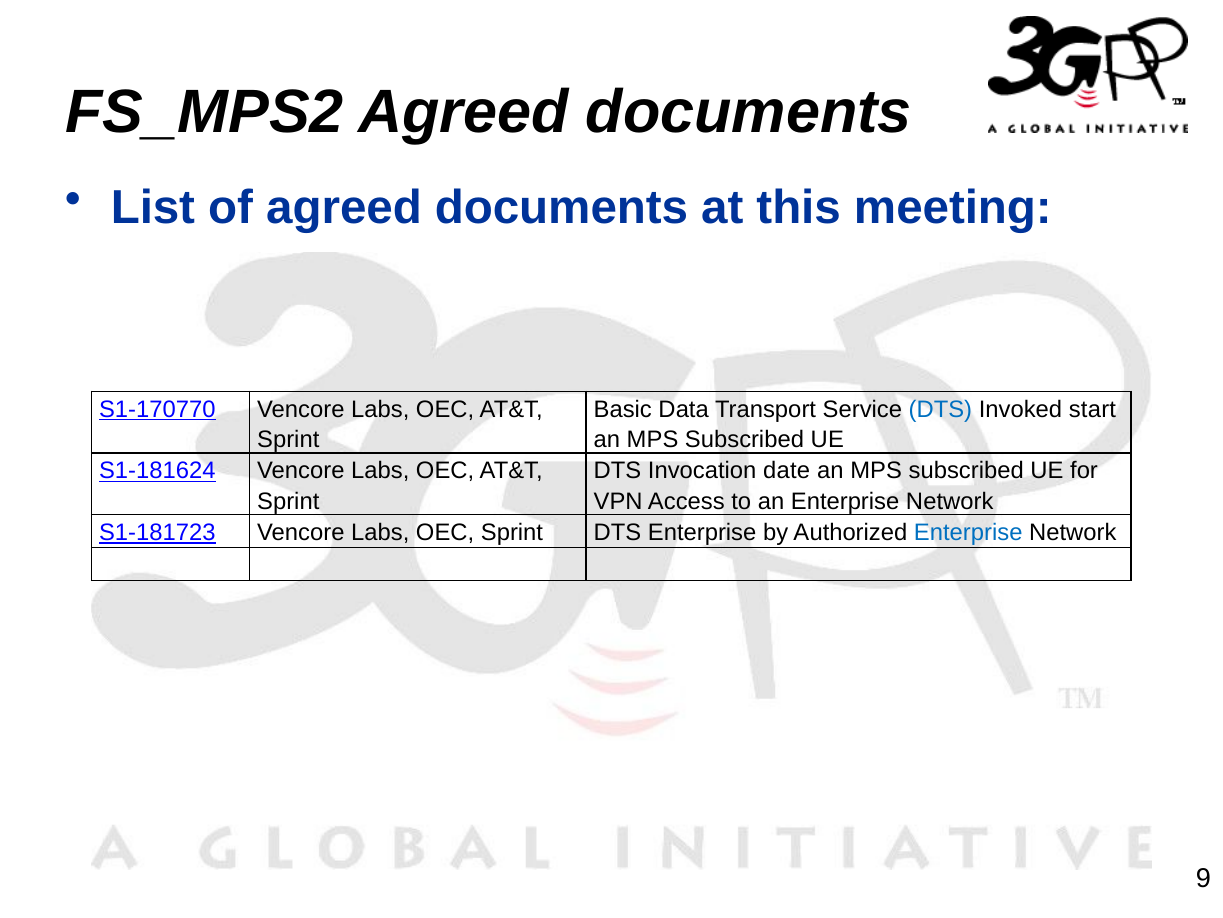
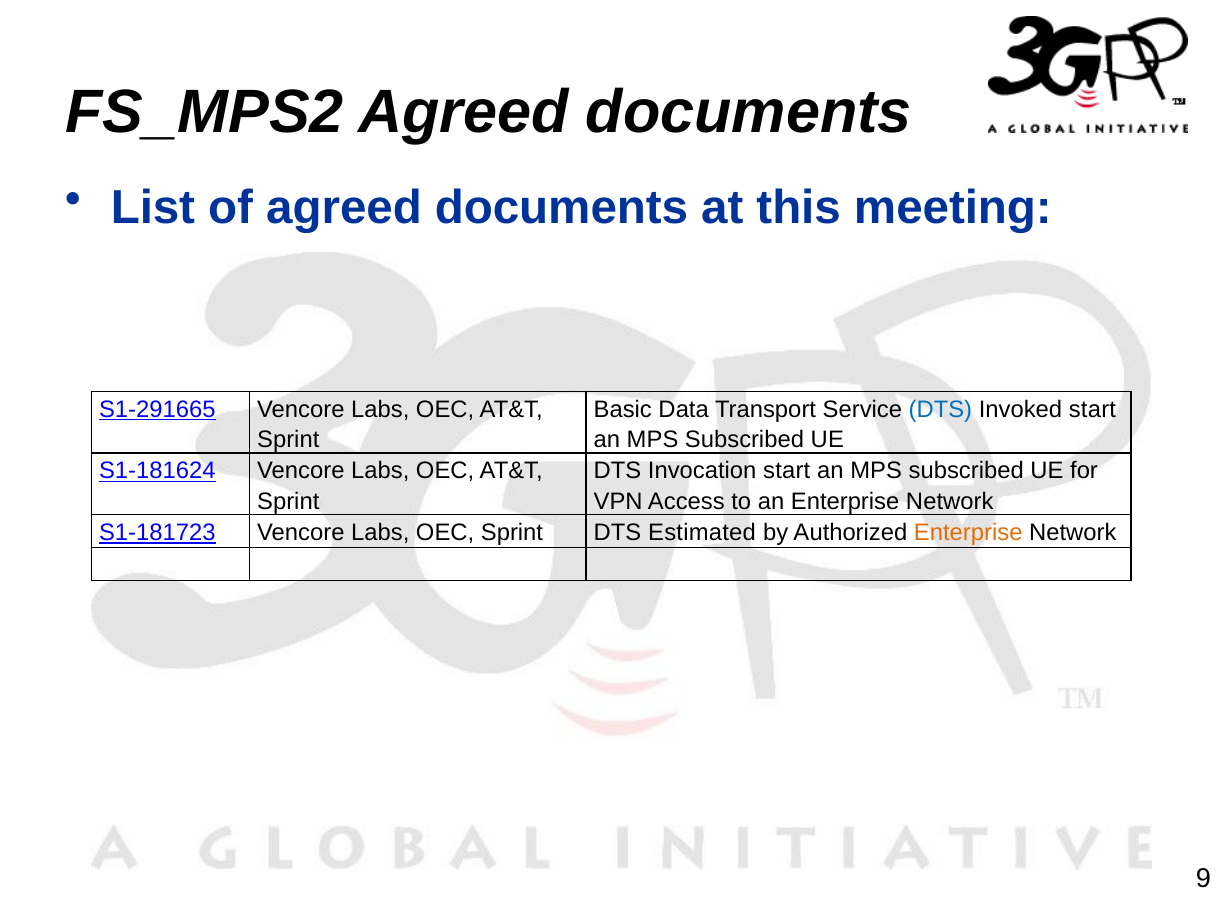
S1-170770: S1-170770 -> S1-291665
Invocation date: date -> start
DTS Enterprise: Enterprise -> Estimated
Enterprise at (968, 532) colour: blue -> orange
